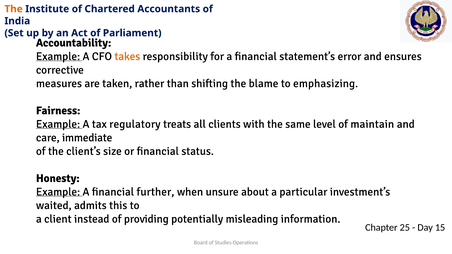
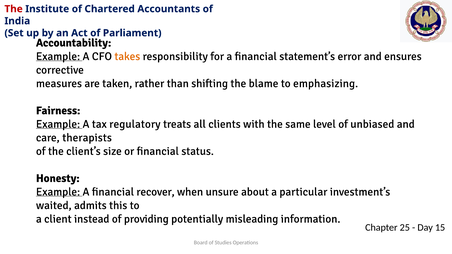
The at (14, 9) colour: orange -> red
maintain: maintain -> unbiased
immediate: immediate -> therapists
further: further -> recover
